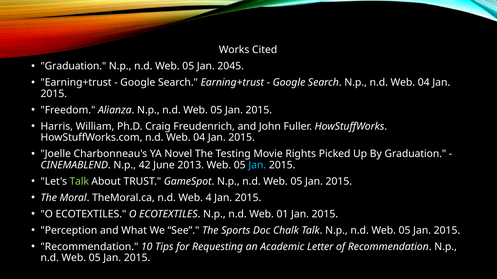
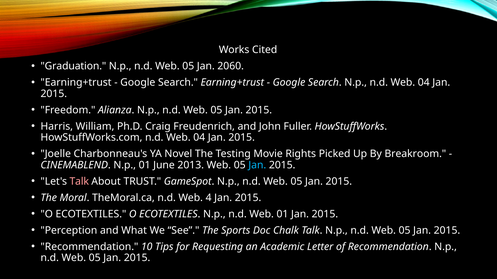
2045: 2045 -> 2060
By Graduation: Graduation -> Breakroom
N.p 42: 42 -> 01
Talk at (79, 182) colour: light green -> pink
